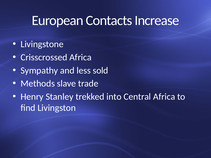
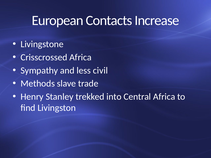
sold: sold -> civil
